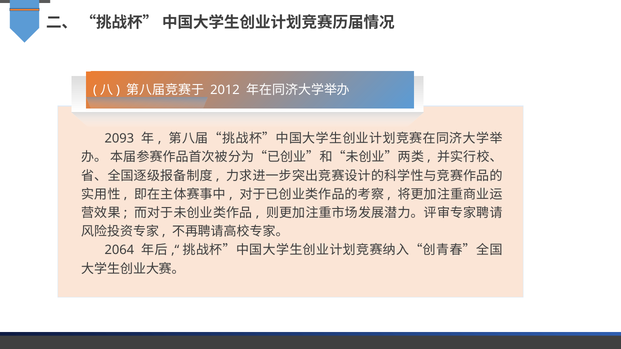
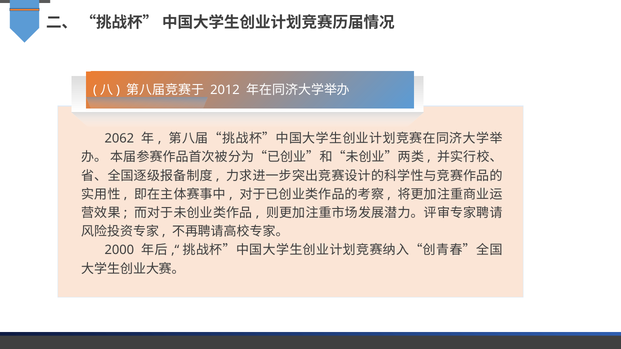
2093: 2093 -> 2062
2064: 2064 -> 2000
